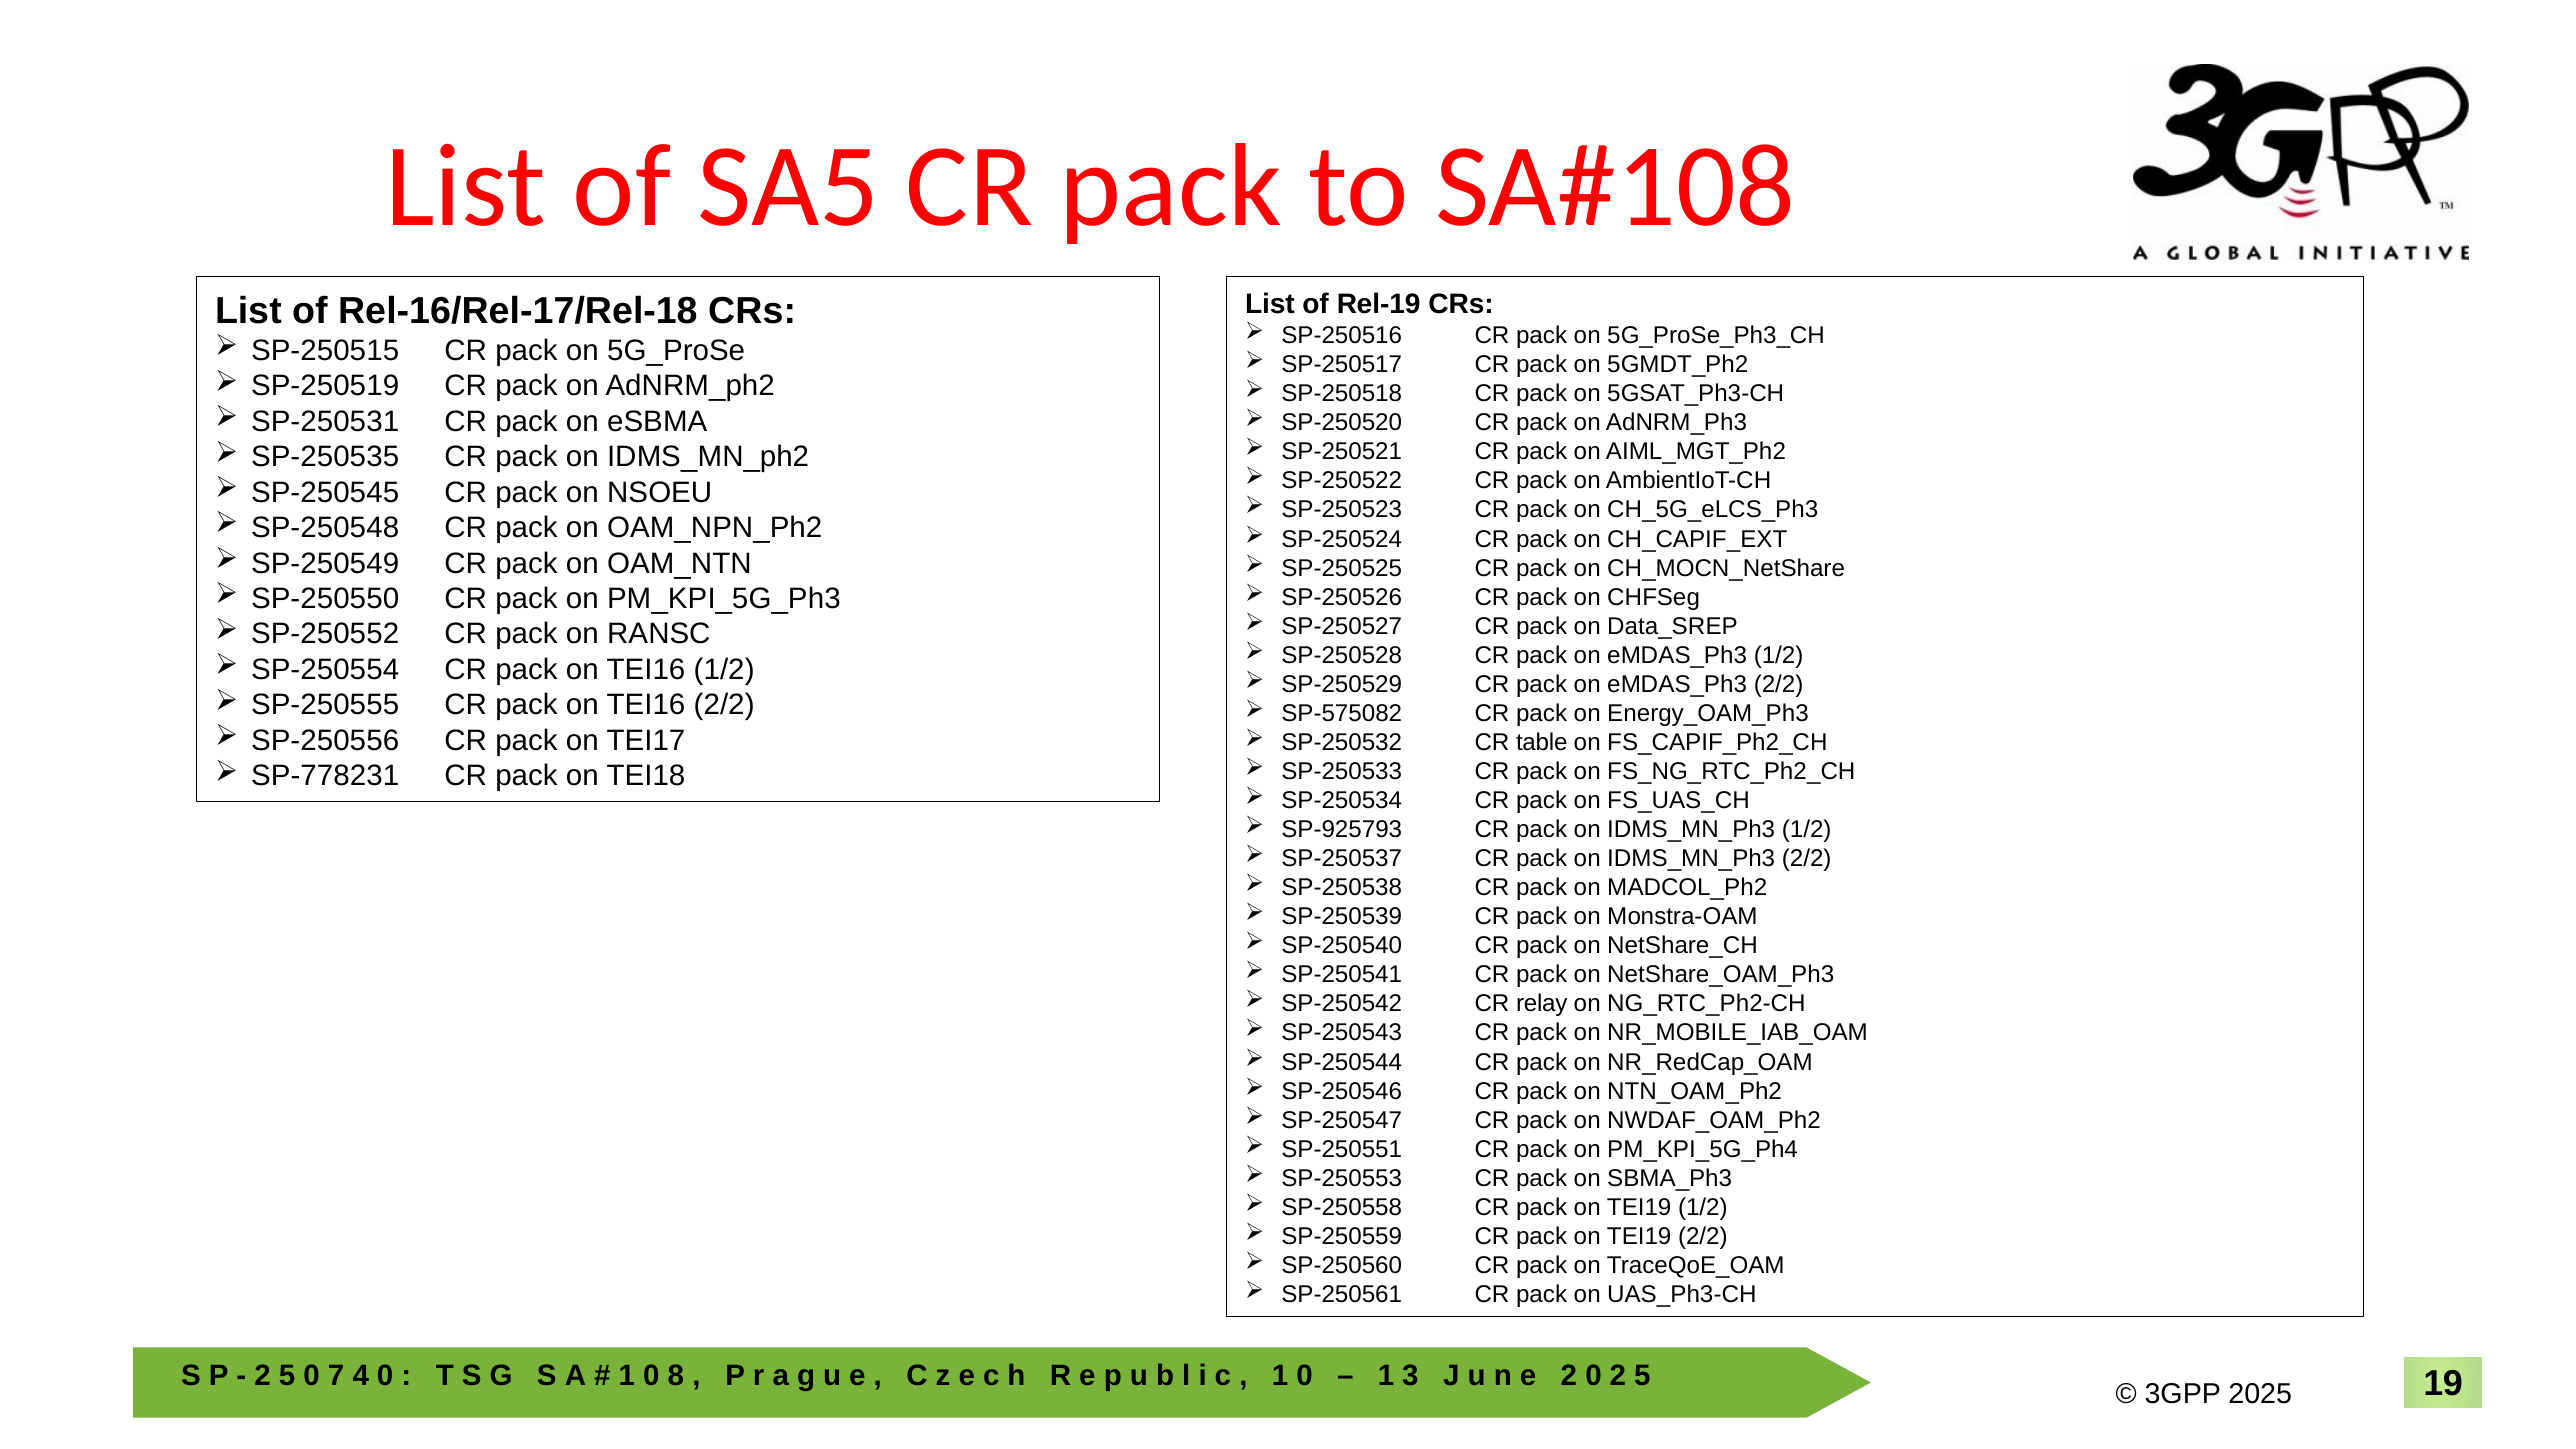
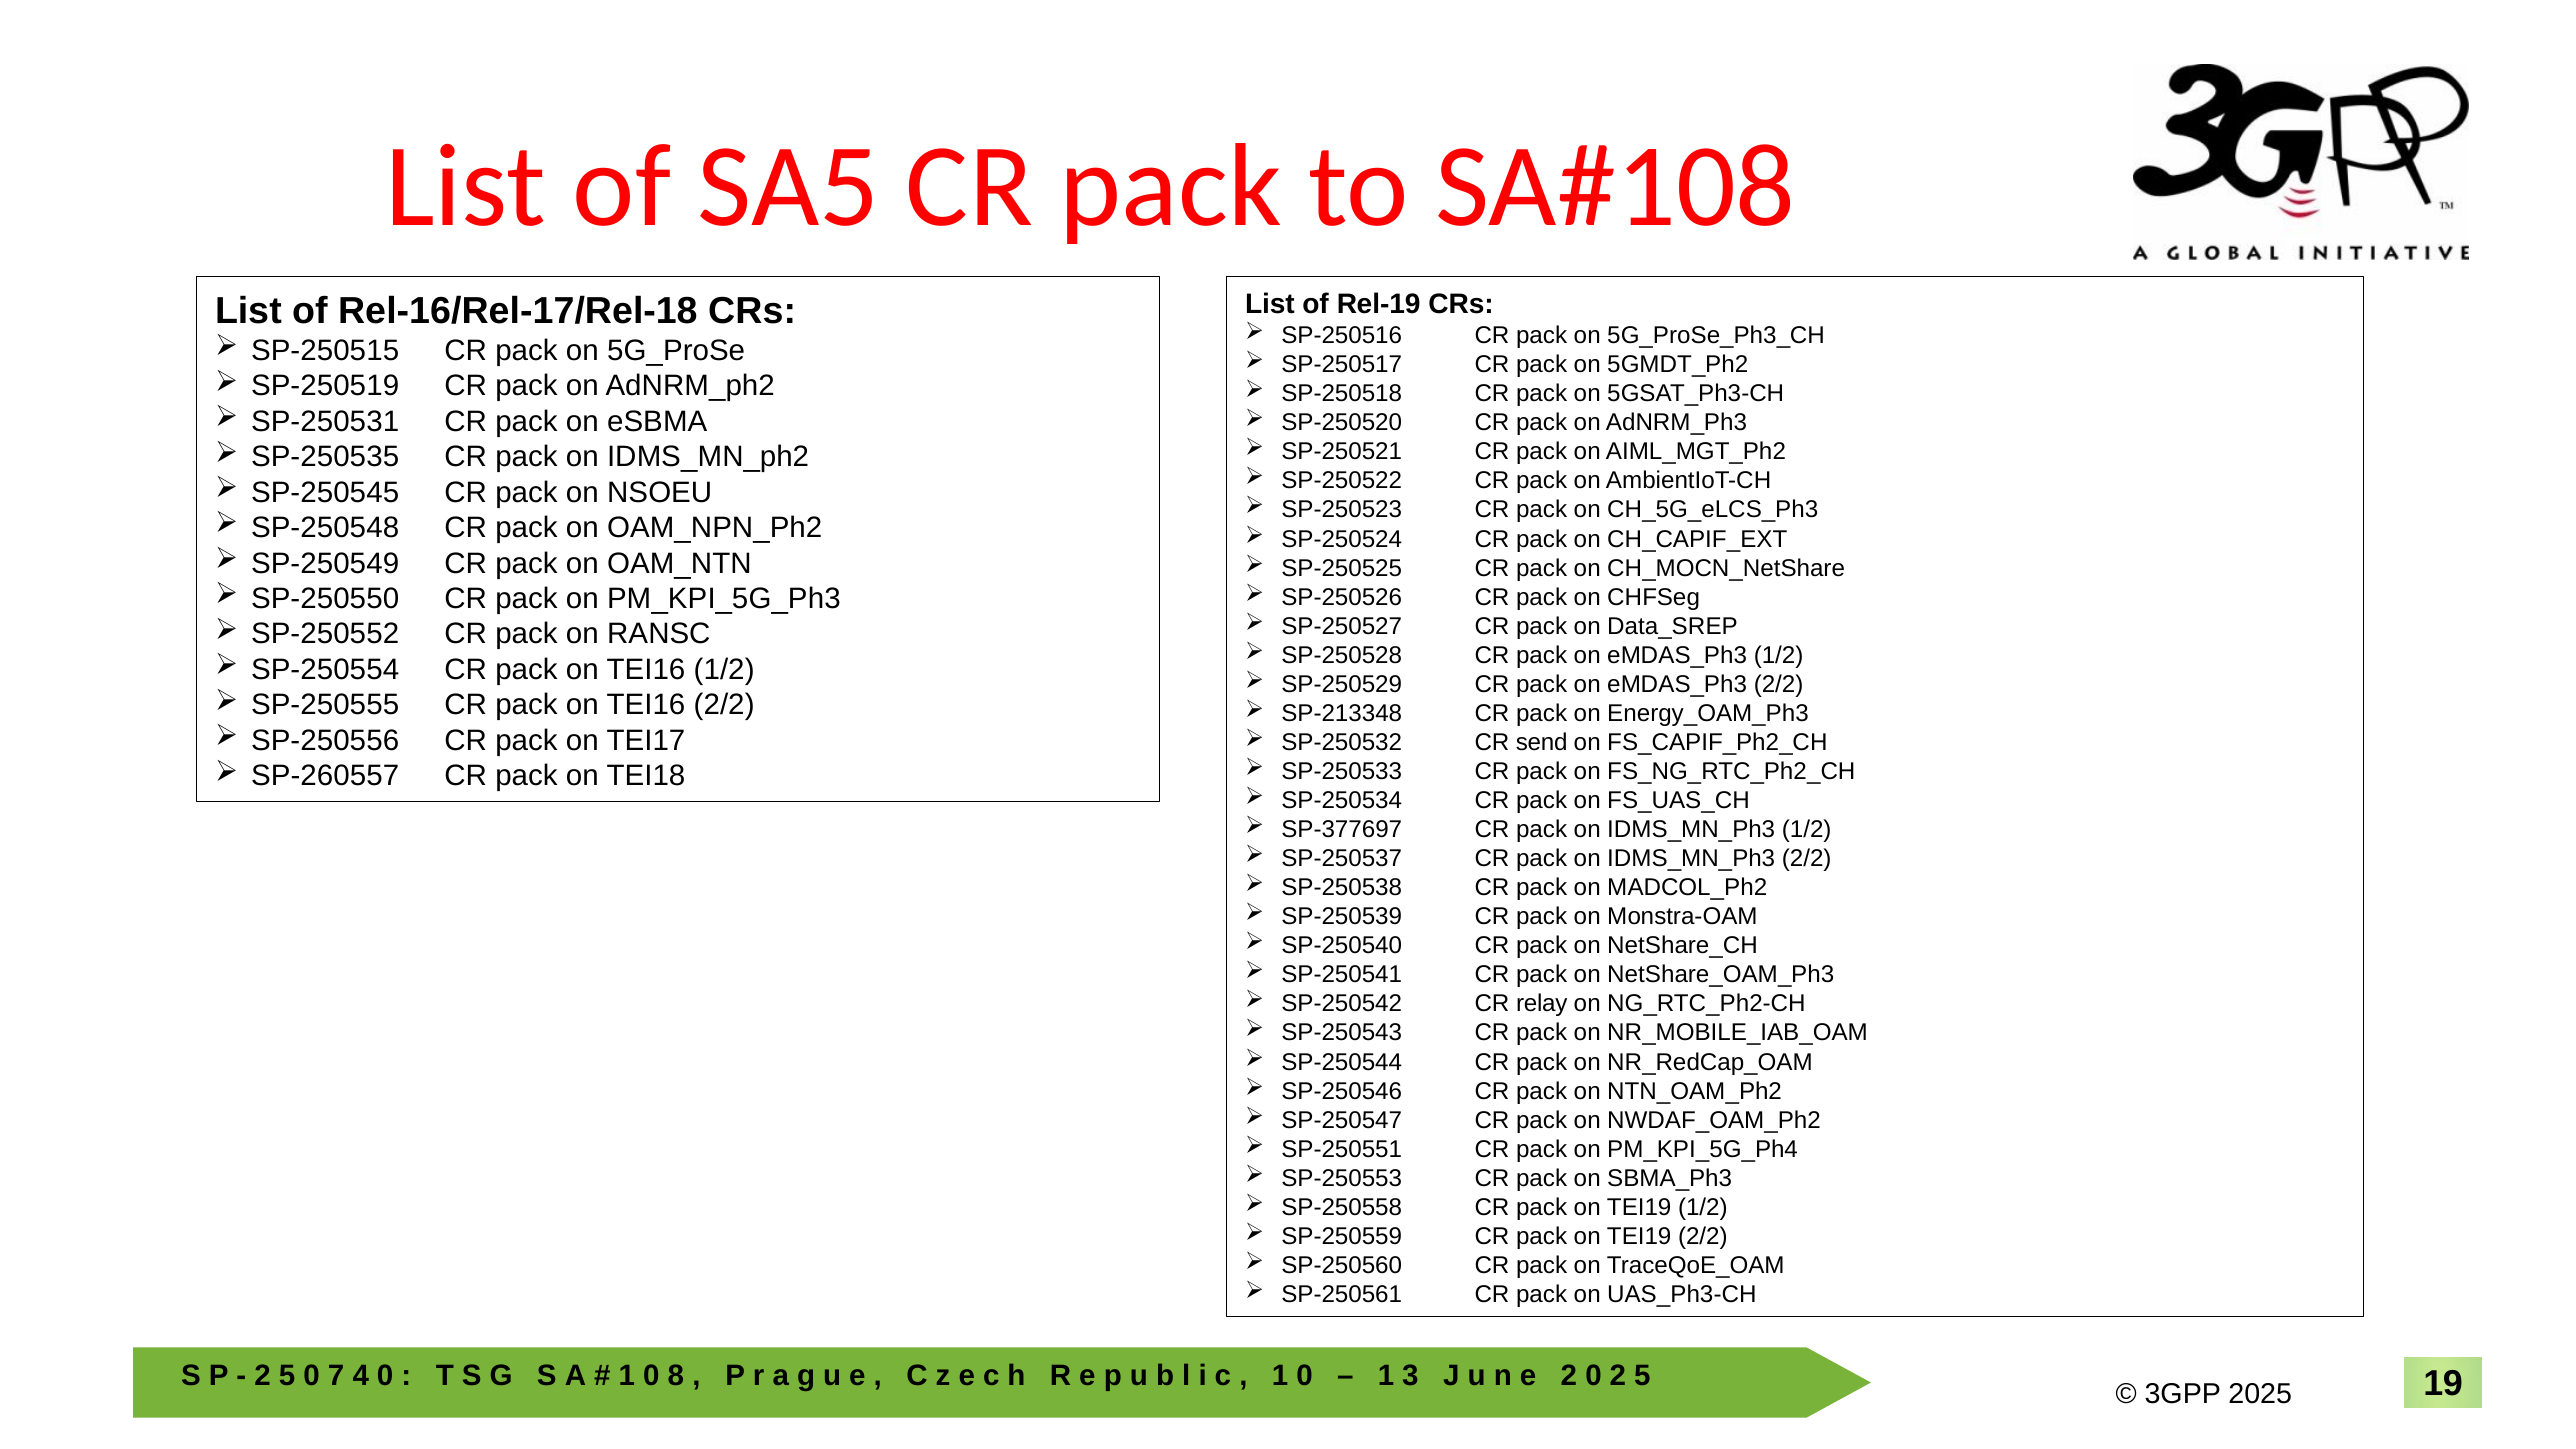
SP-575082: SP-575082 -> SP-213348
table: table -> send
SP-778231: SP-778231 -> SP-260557
SP-925793: SP-925793 -> SP-377697
